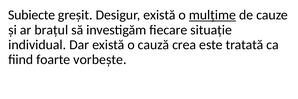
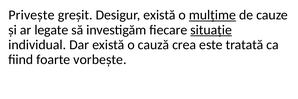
Subiecte: Subiecte -> Privește
brațul: brațul -> legate
situație underline: none -> present
